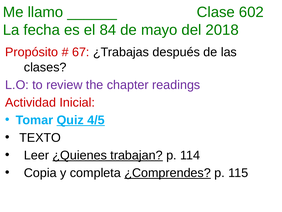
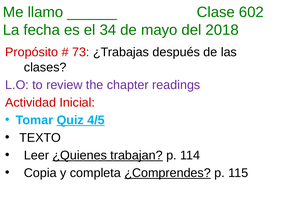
84: 84 -> 34
67: 67 -> 73
